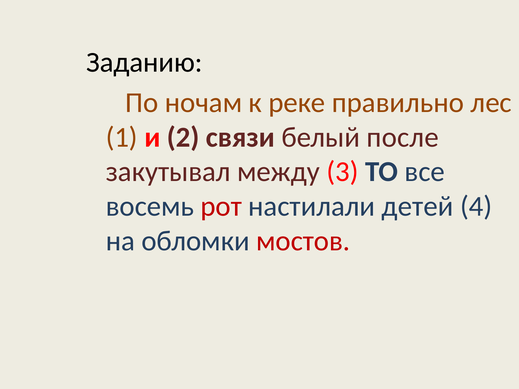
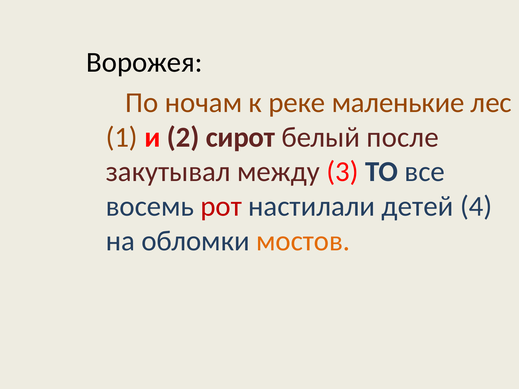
Заданию: Заданию -> Ворожея
правильно: правильно -> маленькие
связи: связи -> сирот
мостов colour: red -> orange
